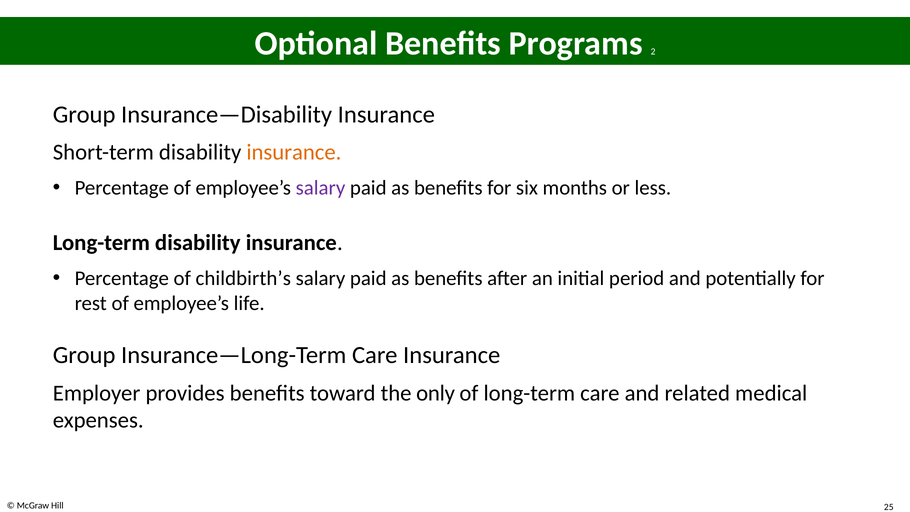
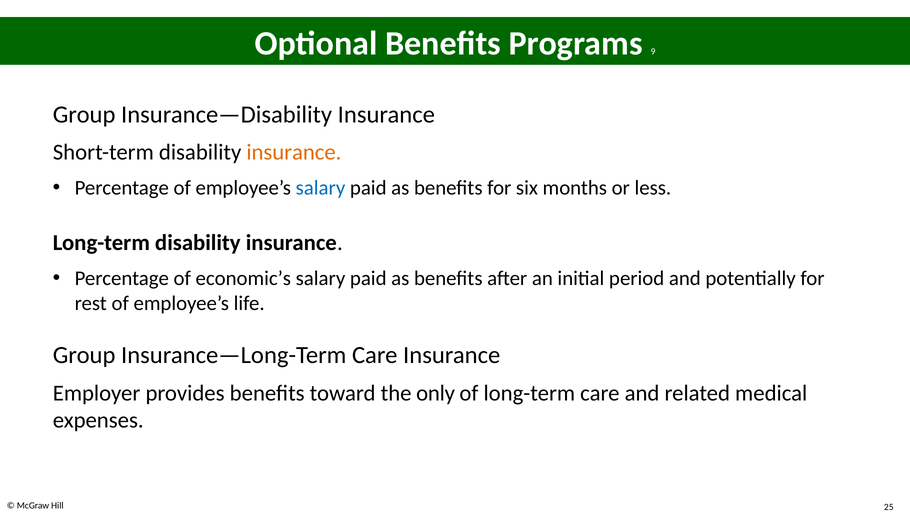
2: 2 -> 9
salary at (320, 188) colour: purple -> blue
childbirth’s: childbirth’s -> economic’s
